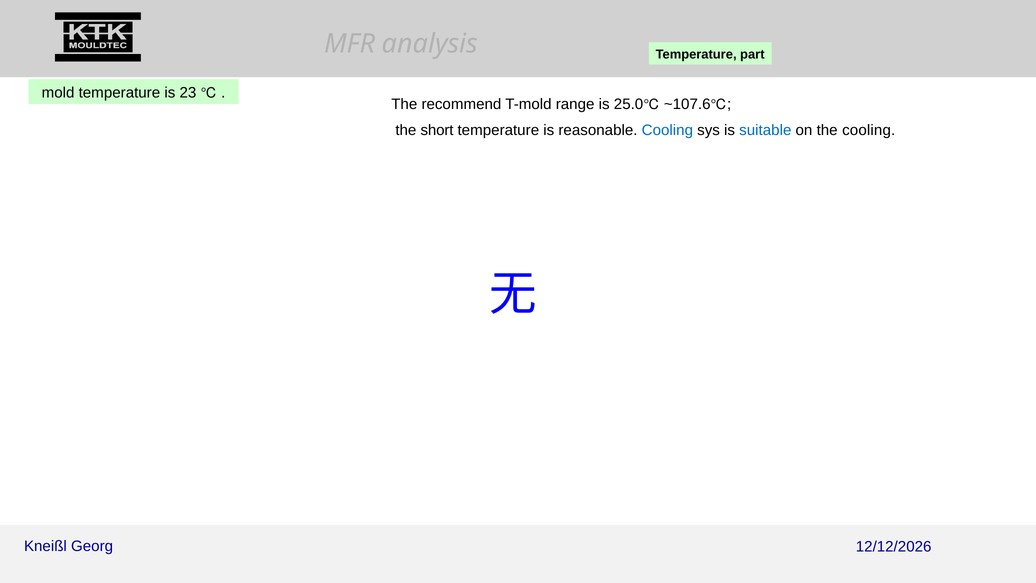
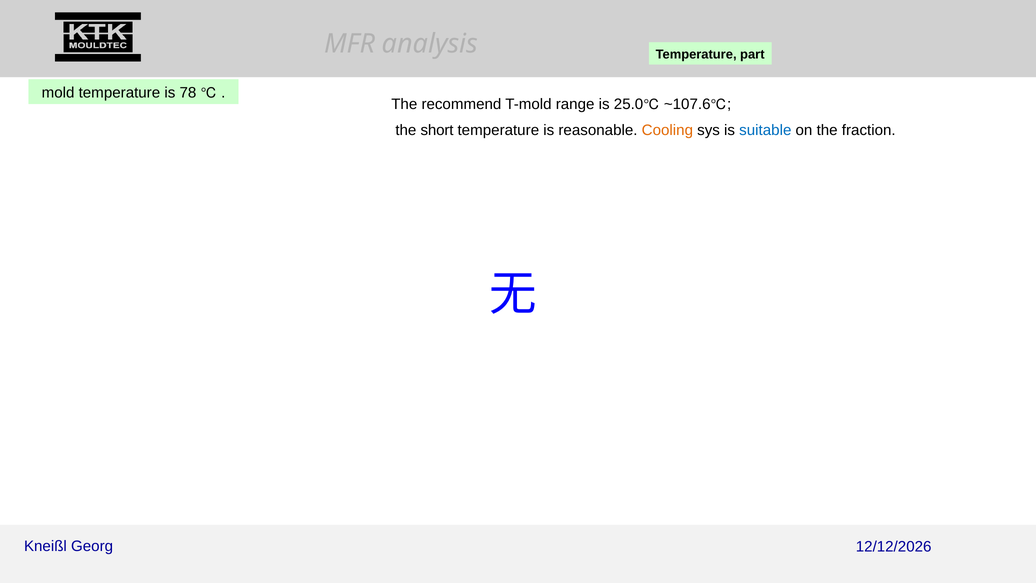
23: 23 -> 78
Cooling at (667, 130) colour: blue -> orange
the cooling: cooling -> fraction
